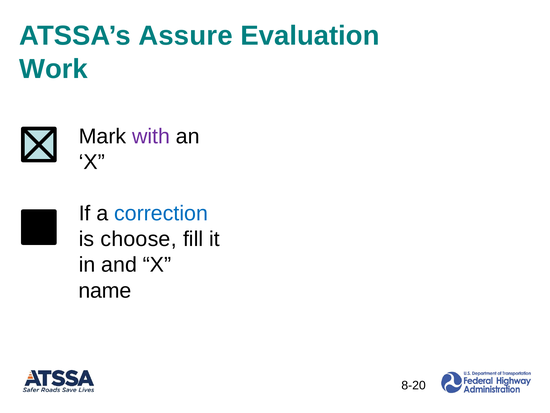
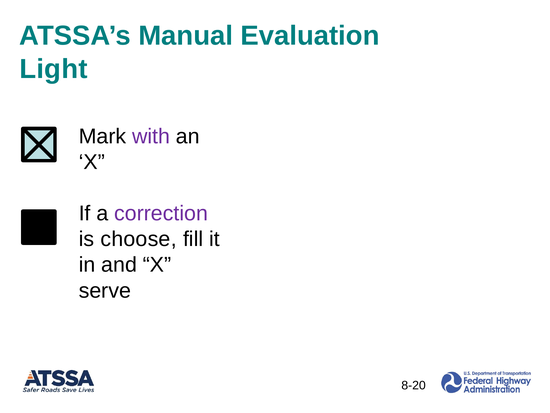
Assure: Assure -> Manual
Work: Work -> Light
correction colour: blue -> purple
name: name -> serve
